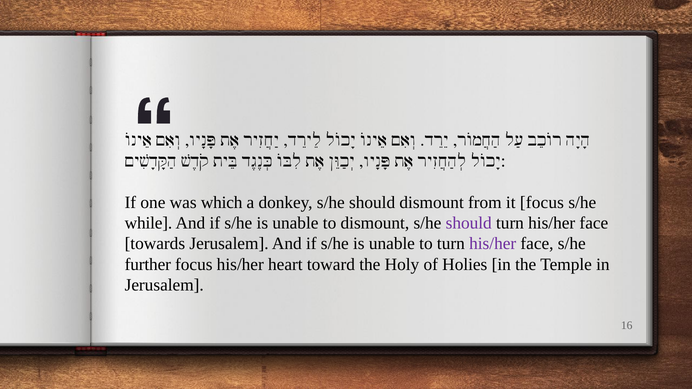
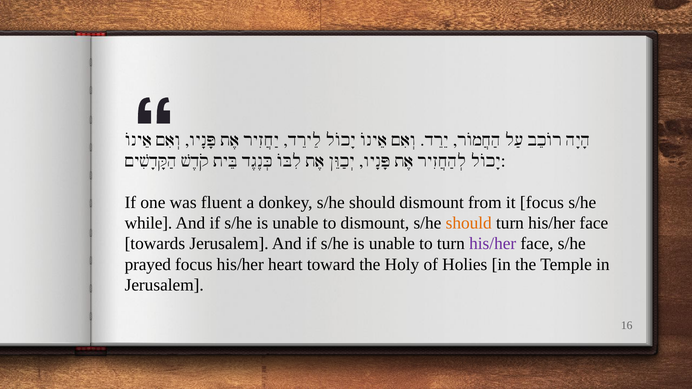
which: which -> fluent
should at (469, 223) colour: purple -> orange
further: further -> prayed
